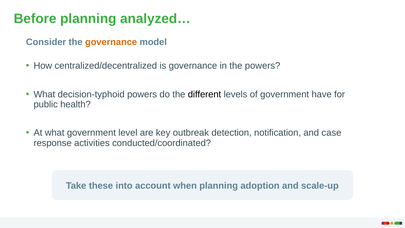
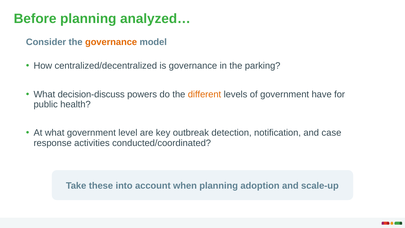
the powers: powers -> parking
decision-typhoid: decision-typhoid -> decision-discuss
different colour: black -> orange
